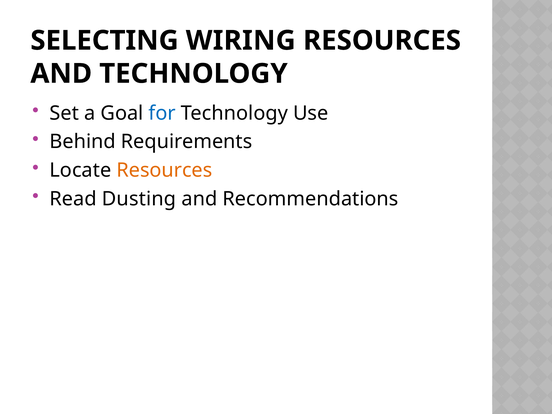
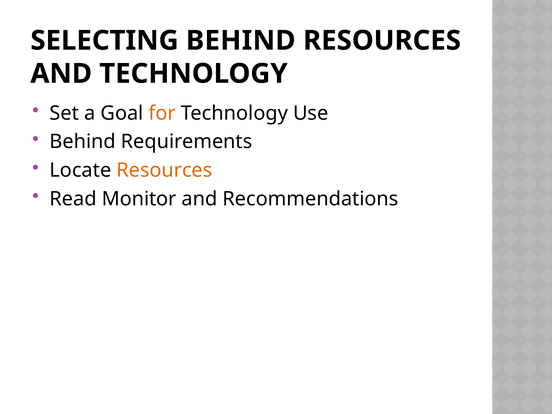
SELECTING WIRING: WIRING -> BEHIND
for colour: blue -> orange
Dusting: Dusting -> Monitor
